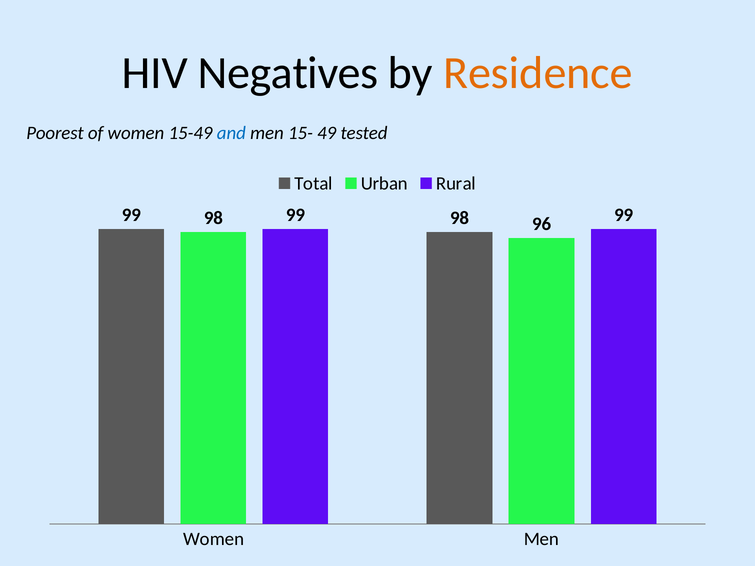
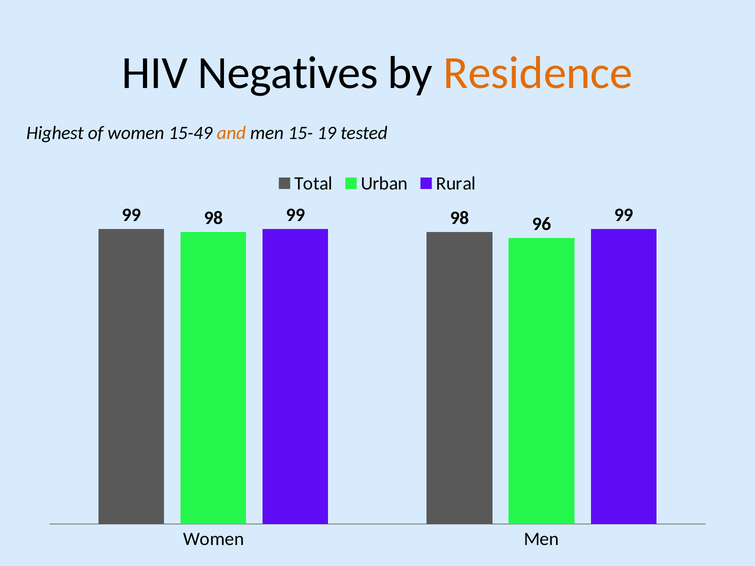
Poorest: Poorest -> Highest
and colour: blue -> orange
49: 49 -> 19
